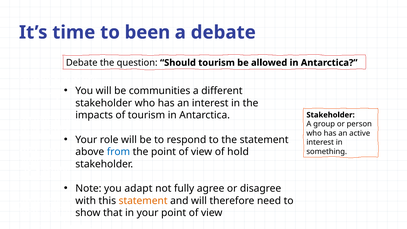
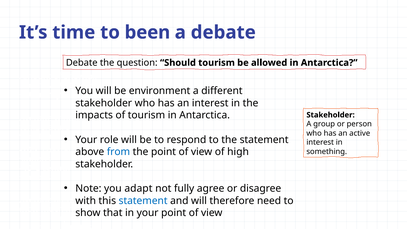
communities: communities -> environment
hold: hold -> high
statement at (143, 201) colour: orange -> blue
